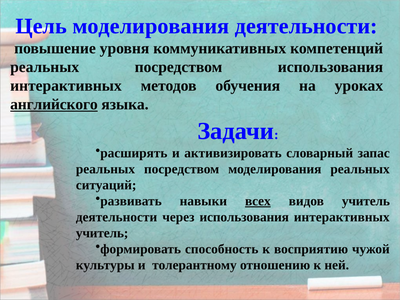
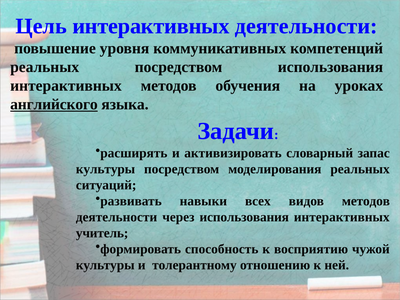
Цель моделирования: моделирования -> интерактивных
реальных at (105, 169): реальных -> культуры
всех underline: present -> none
видов учитель: учитель -> методов
